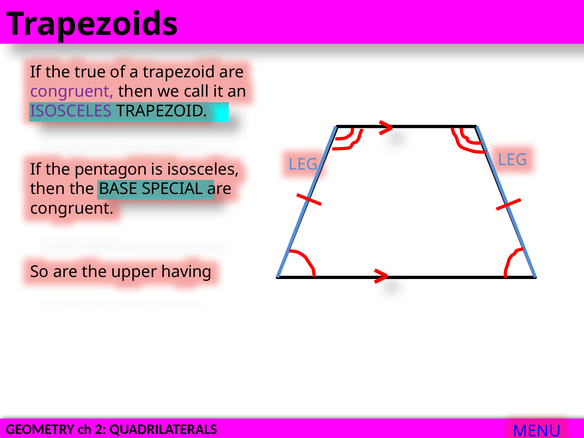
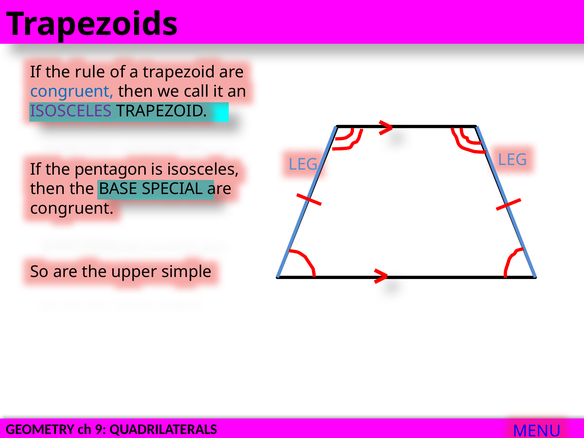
true: true -> rule
congruent at (72, 92) colour: purple -> blue
having: having -> simple
2: 2 -> 9
